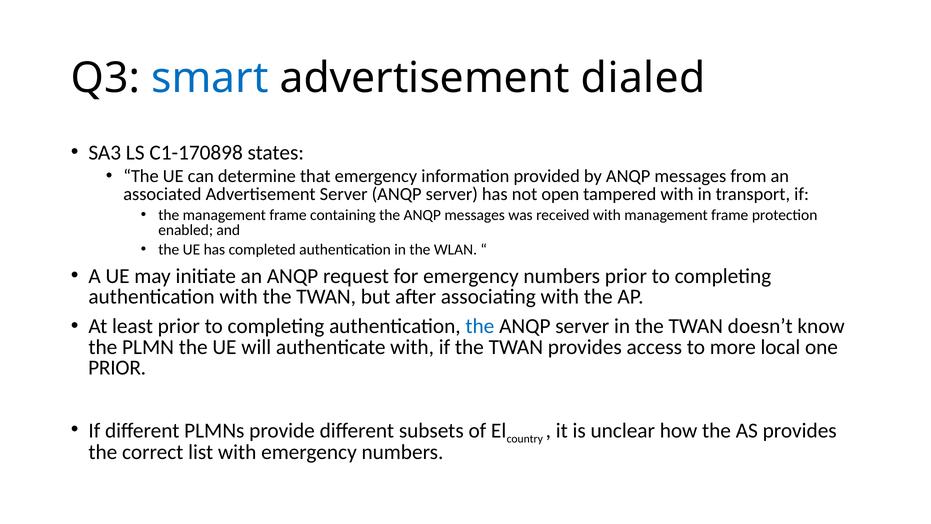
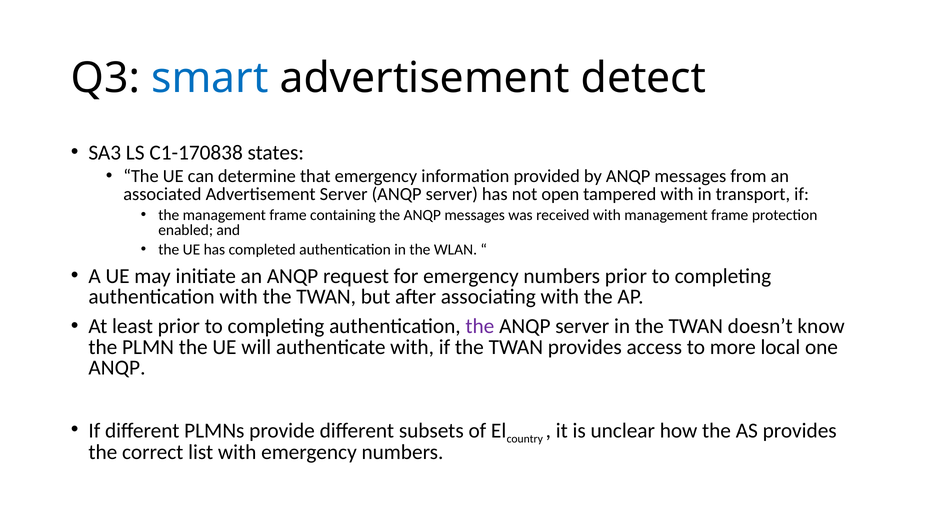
dialed: dialed -> detect
C1-170898: C1-170898 -> C1-170838
the at (480, 326) colour: blue -> purple
PRIOR at (117, 368): PRIOR -> ANQP
